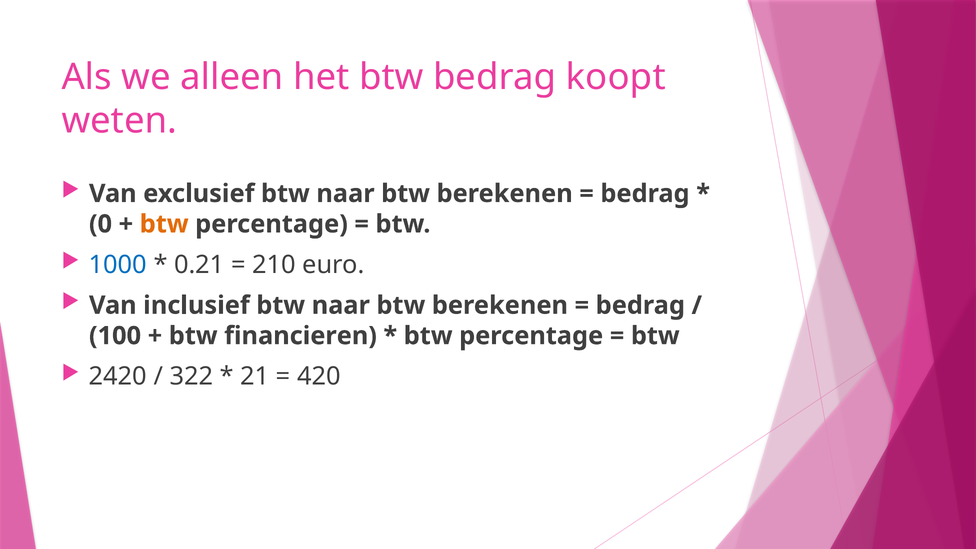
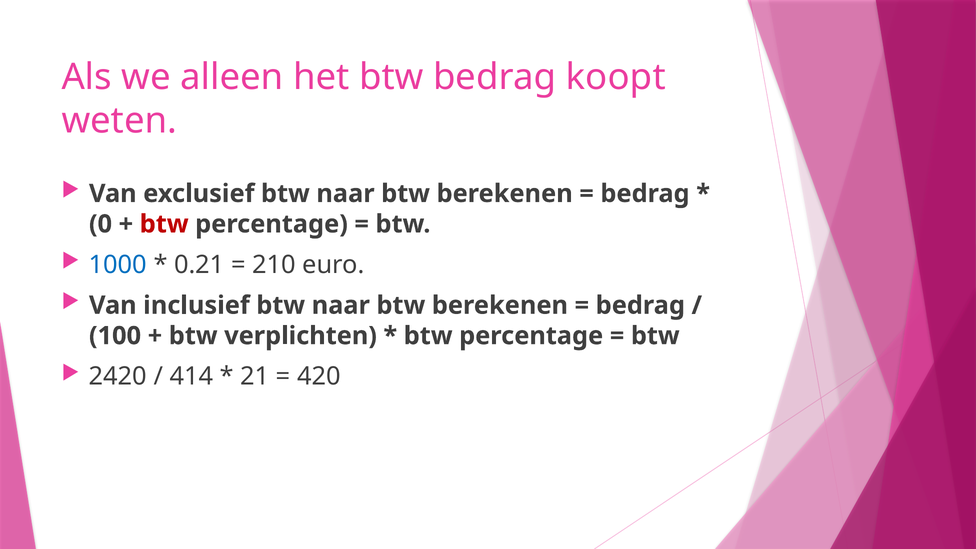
btw at (164, 224) colour: orange -> red
financieren: financieren -> verplichten
322: 322 -> 414
